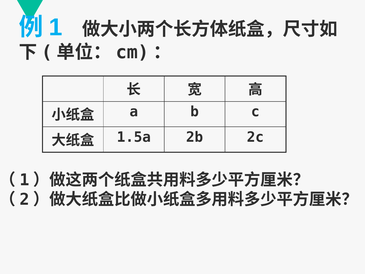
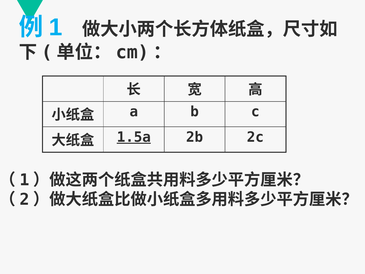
1.5a underline: none -> present
